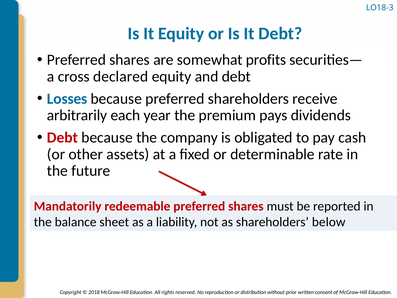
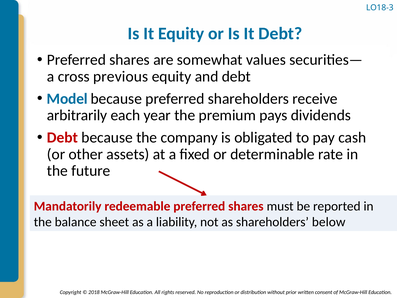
profits: profits -> values
declared: declared -> previous
Losses: Losses -> Model
